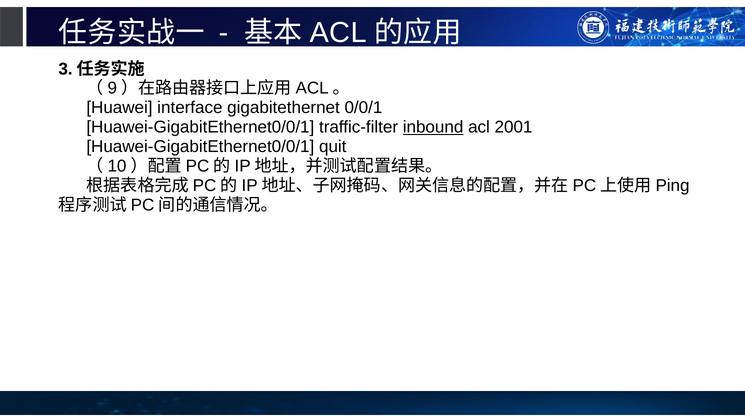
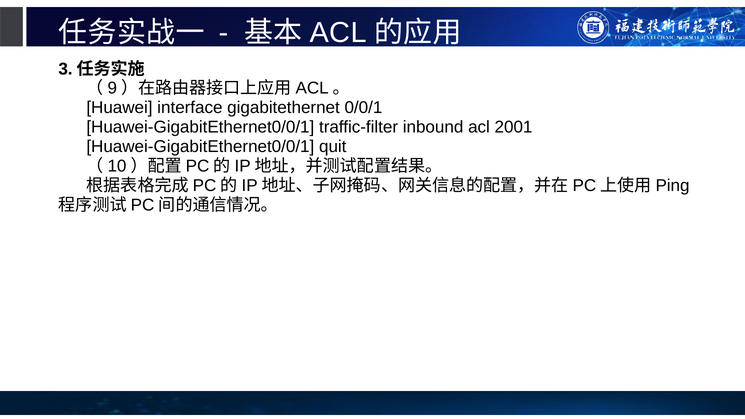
inbound underline: present -> none
